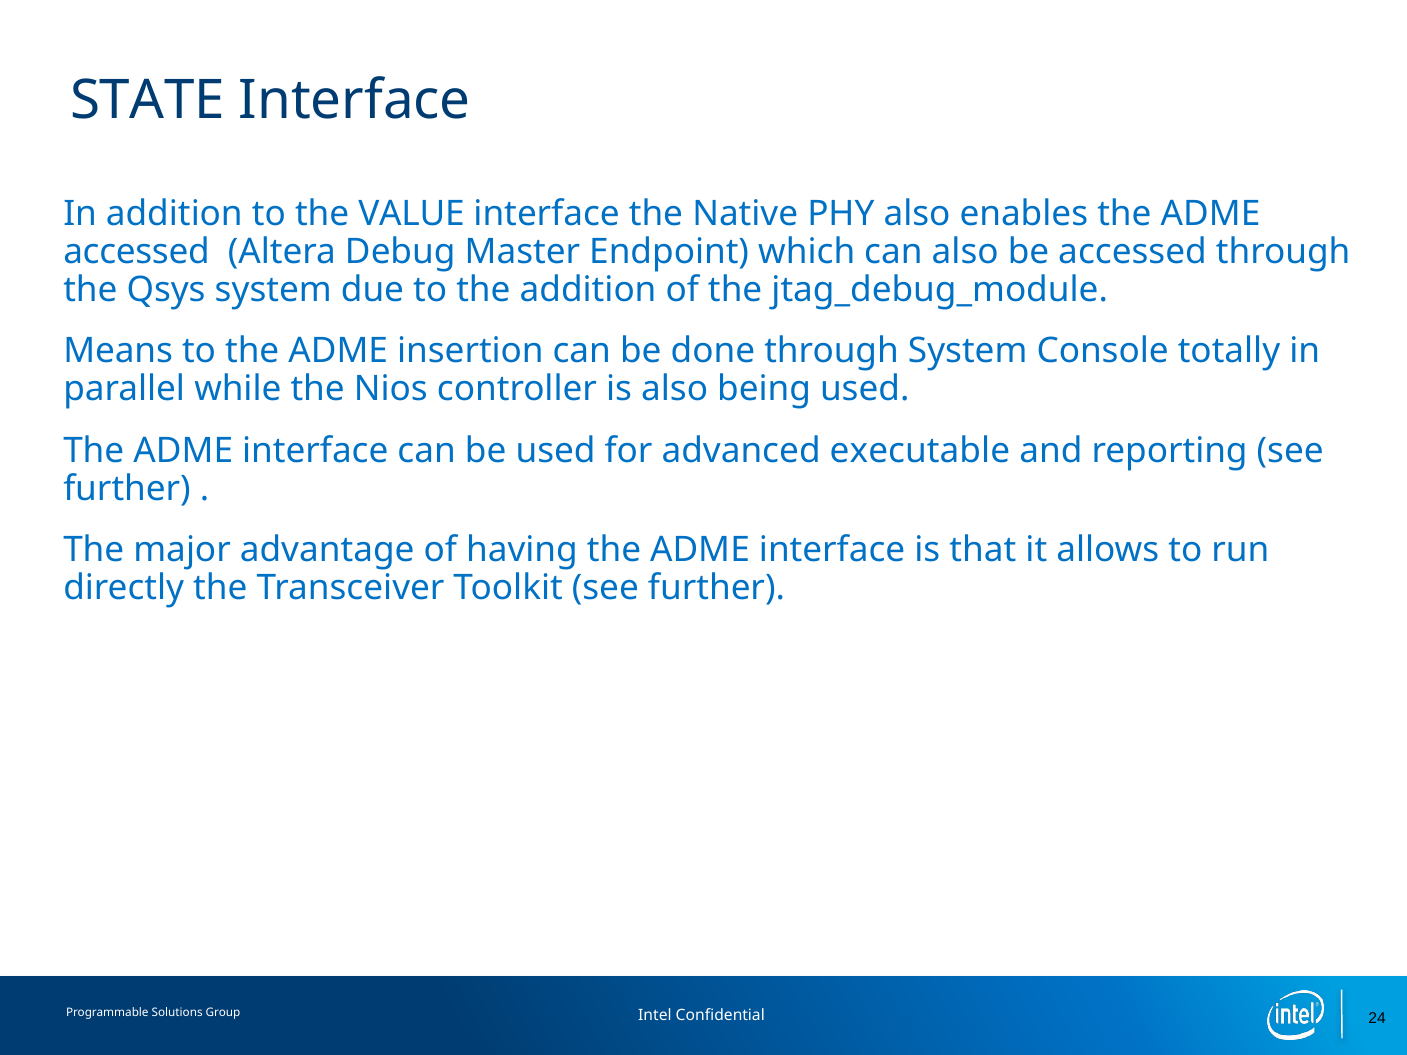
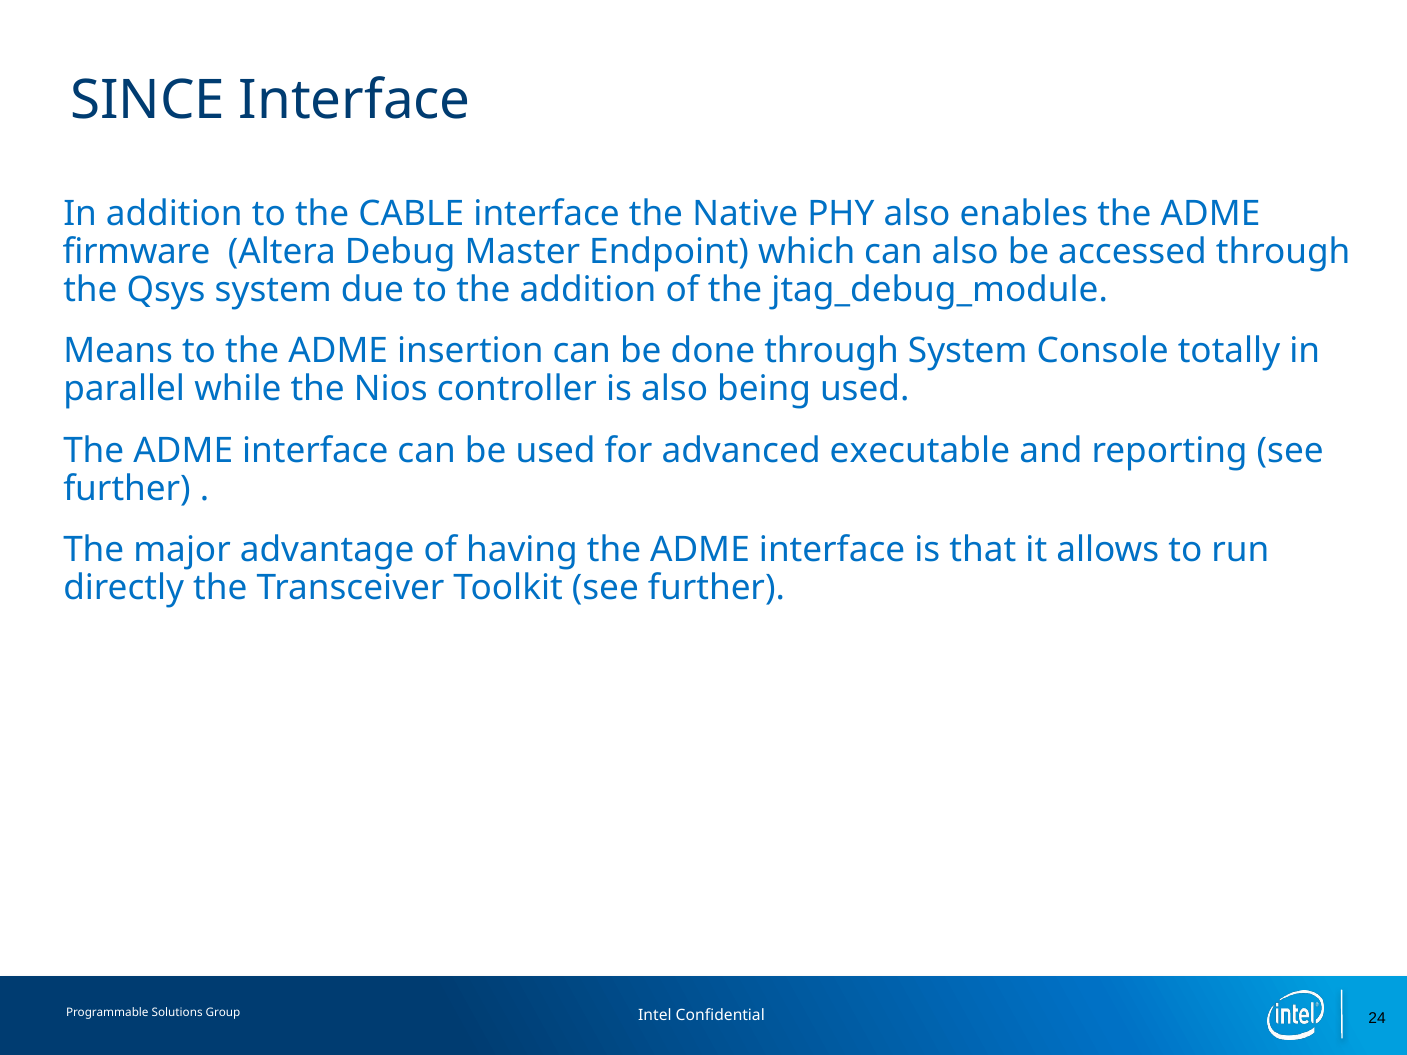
STATE: STATE -> SINCE
VALUE: VALUE -> CABLE
accessed at (136, 252): accessed -> firmware
